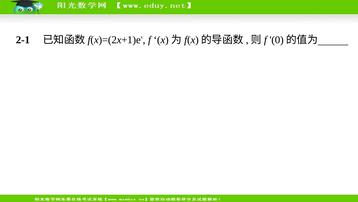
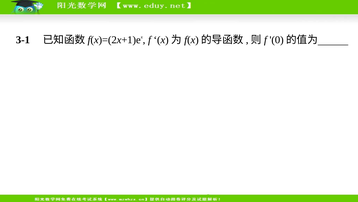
2-1: 2-1 -> 3-1
